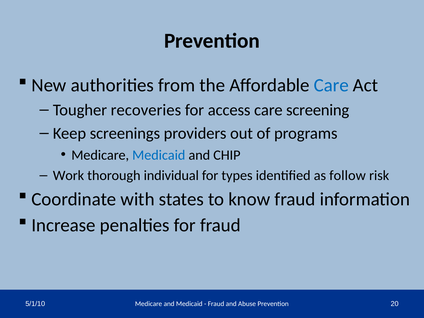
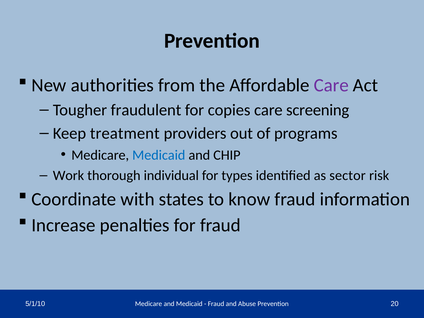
Care at (331, 85) colour: blue -> purple
recoveries: recoveries -> fraudulent
access: access -> copies
screenings: screenings -> treatment
follow: follow -> sector
